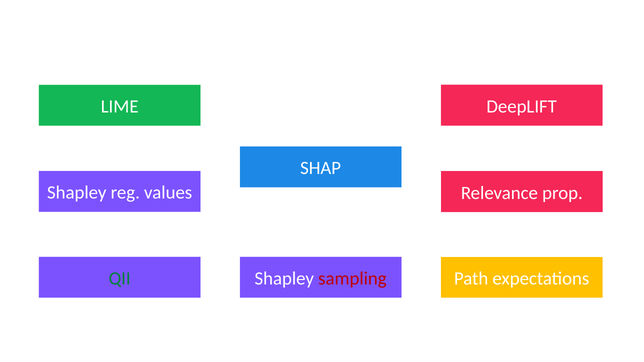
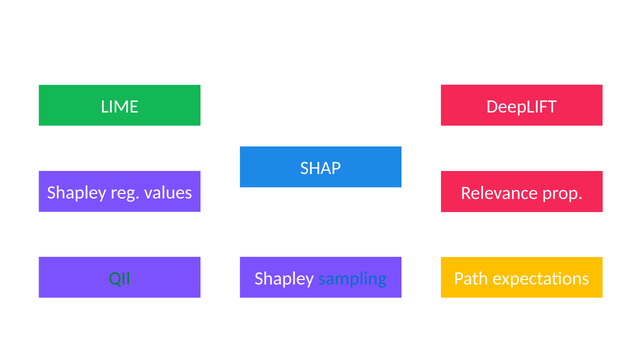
sampling colour: red -> blue
